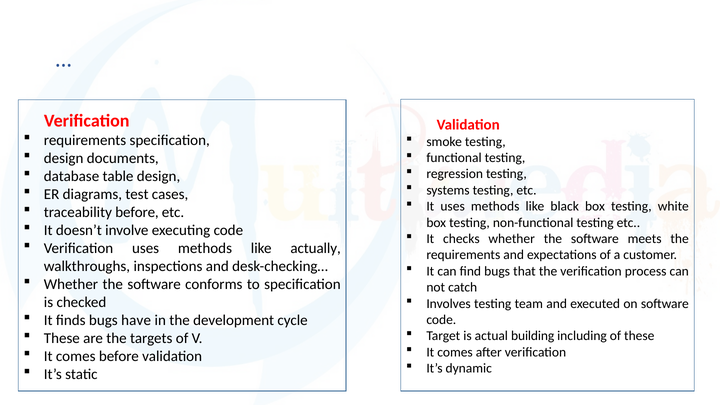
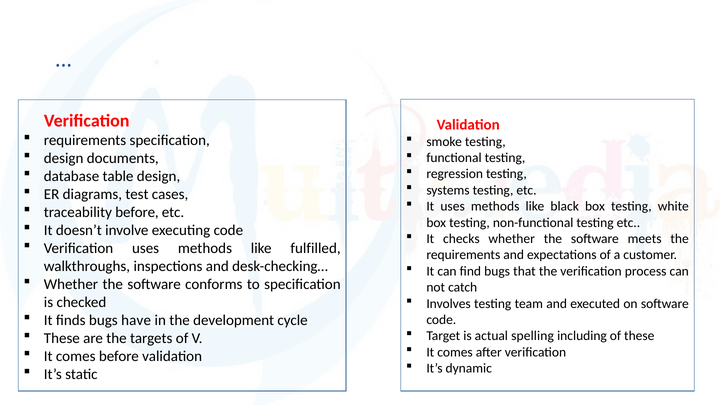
actually: actually -> fulfilled
building: building -> spelling
